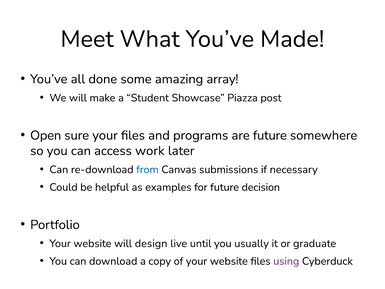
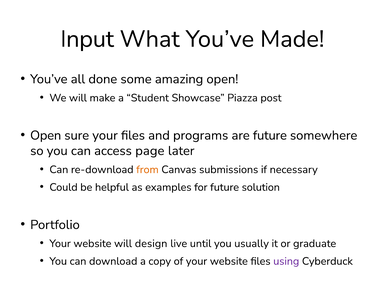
Meet: Meet -> Input
amazing array: array -> open
work: work -> page
from colour: blue -> orange
decision: decision -> solution
